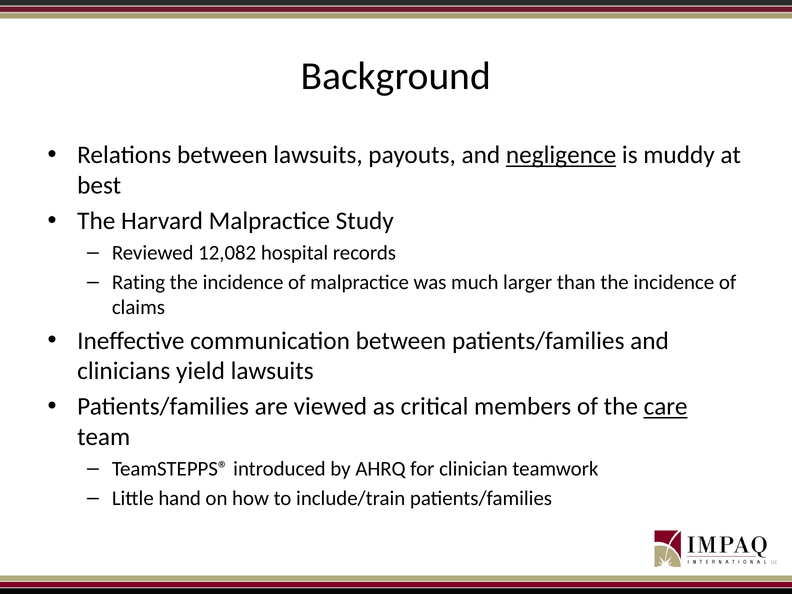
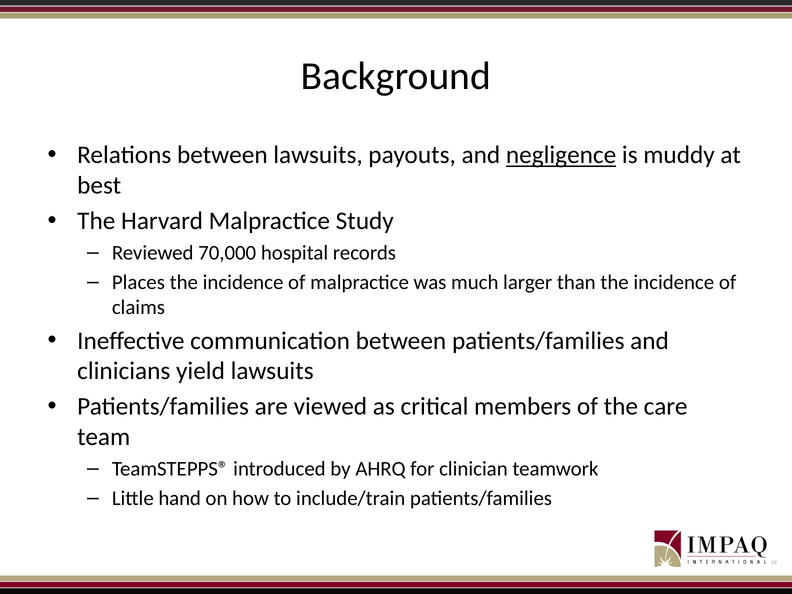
12,082: 12,082 -> 70,000
Rating: Rating -> Places
care underline: present -> none
